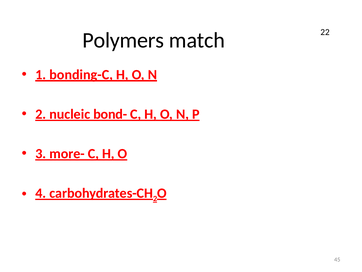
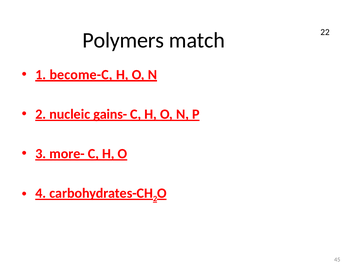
bonding-C: bonding-C -> become-C
bond-: bond- -> gains-
